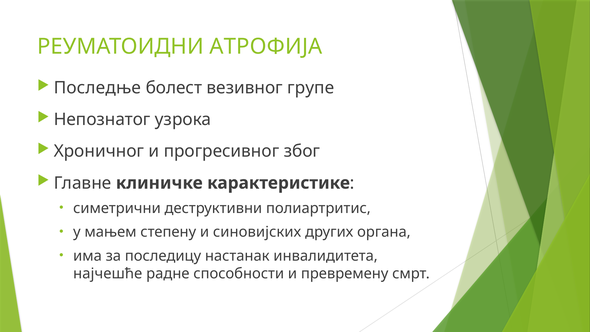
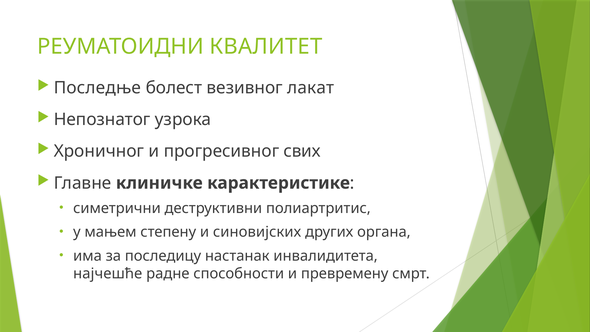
АТРОФИЈА: АТРОФИЈА -> КВАЛИТЕТ
групе: групе -> лакат
због: због -> свих
